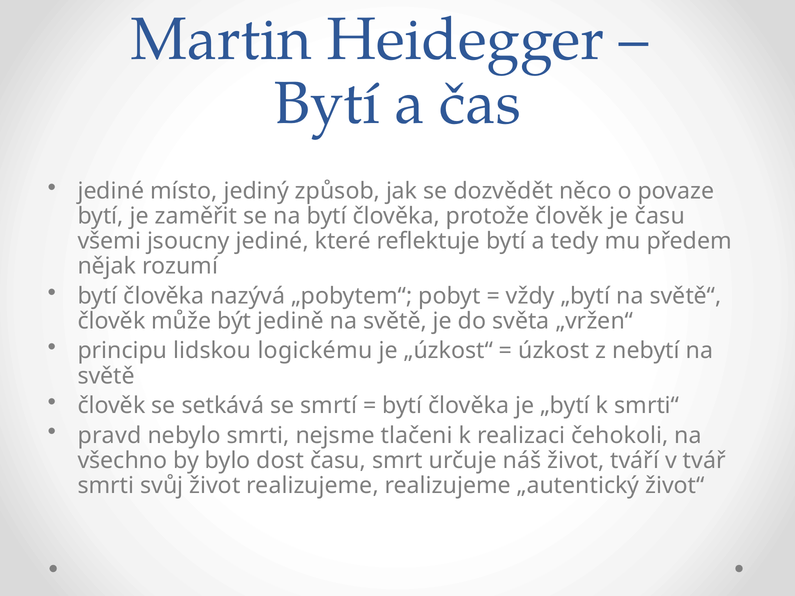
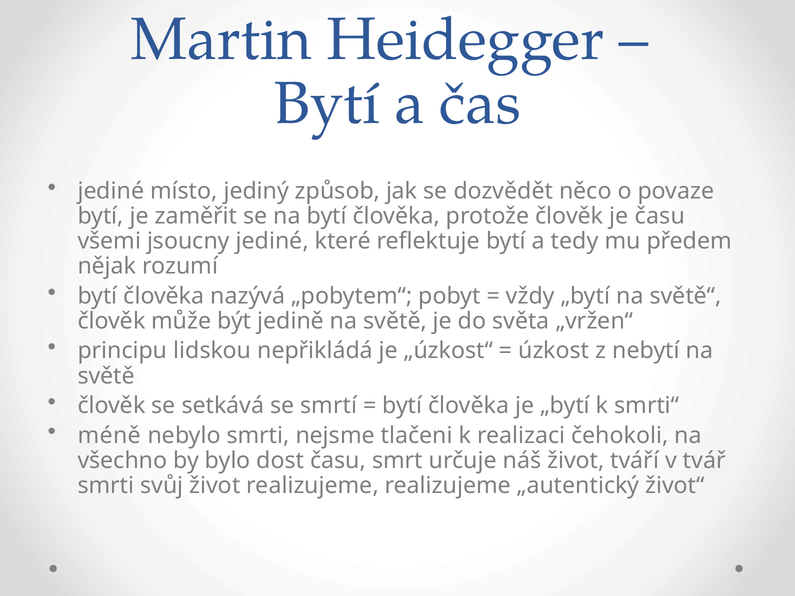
logickému: logickému -> nepřikládá
pravd: pravd -> méně
